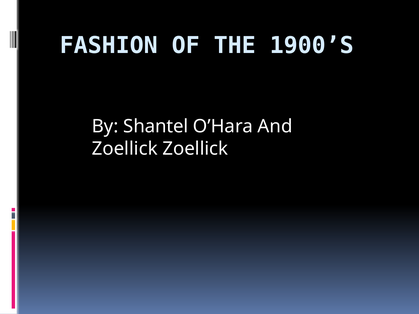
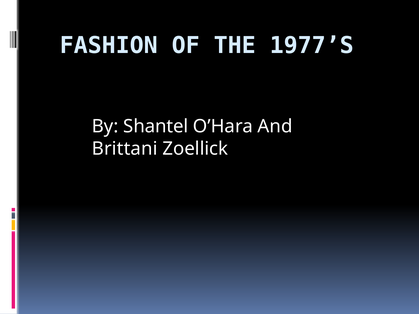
1900’S: 1900’S -> 1977’S
Zoellick at (125, 149): Zoellick -> Brittani
